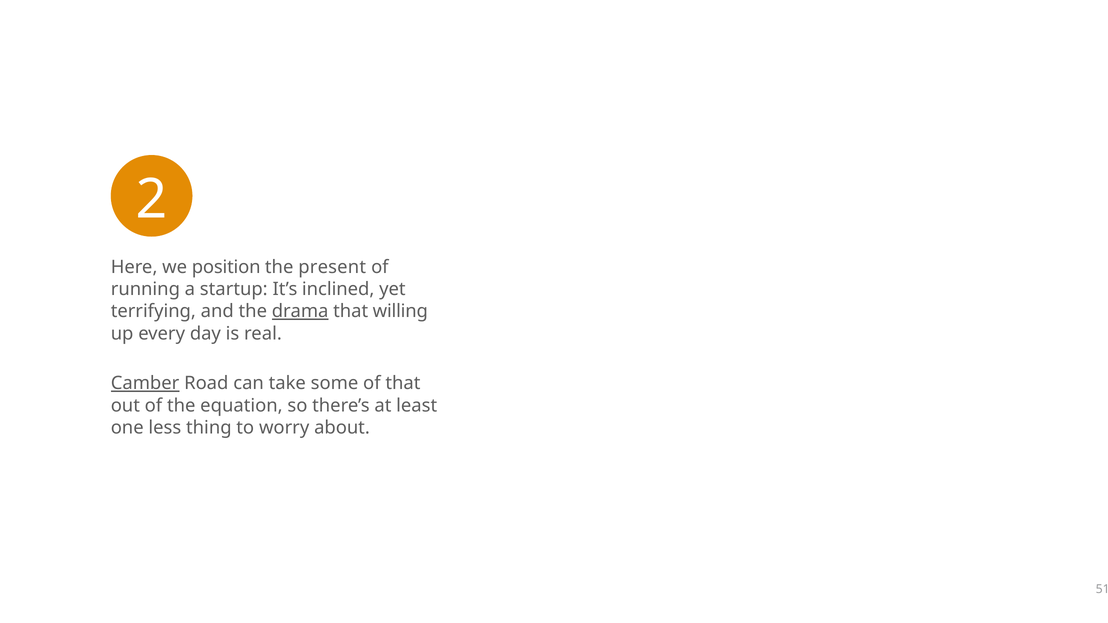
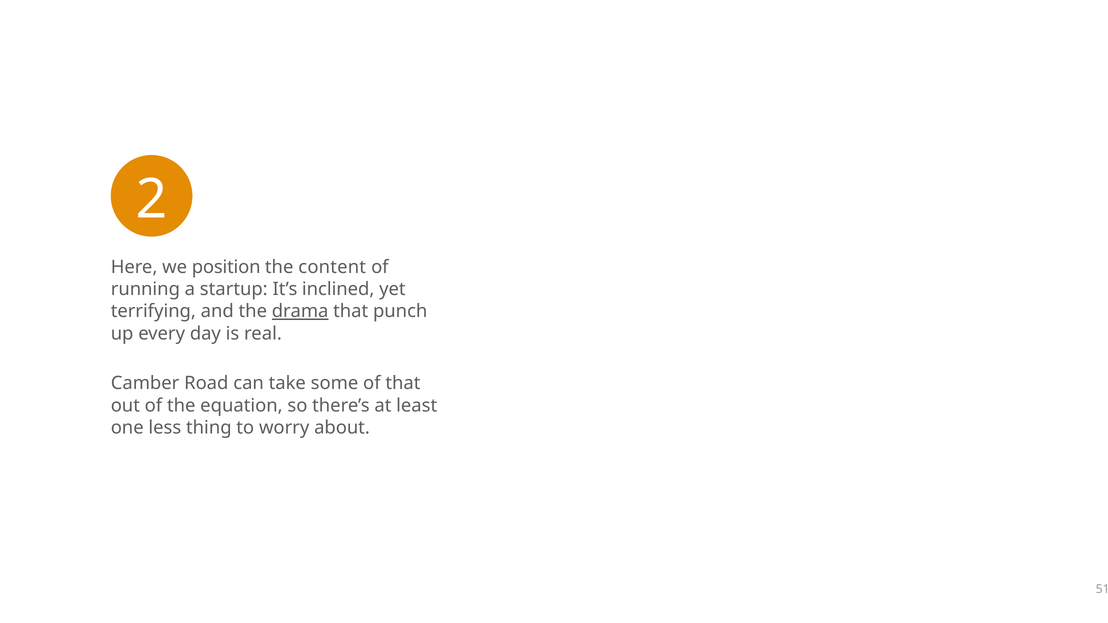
present: present -> content
willing: willing -> punch
Camber underline: present -> none
